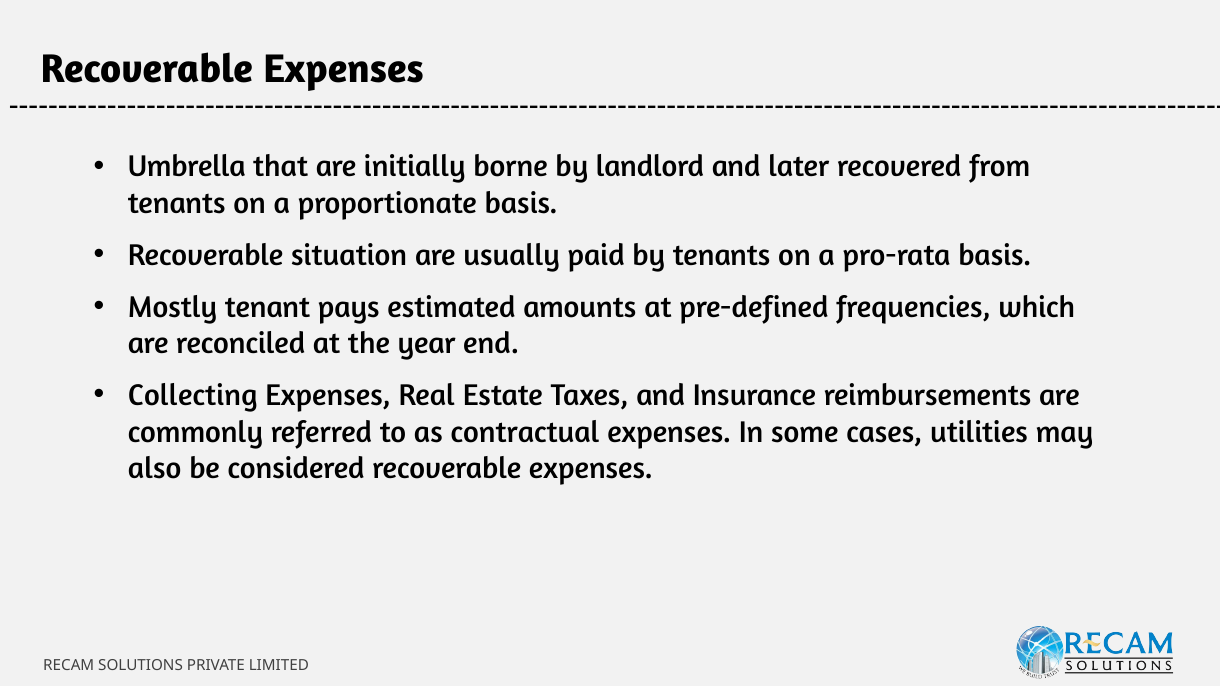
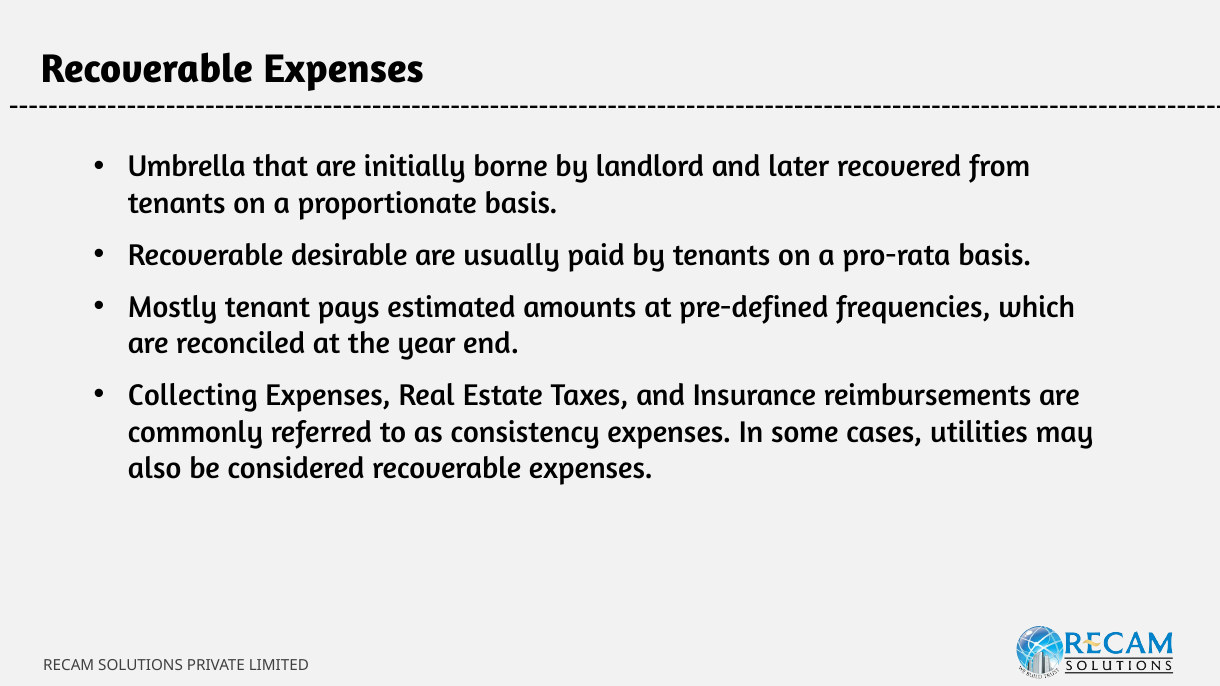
situation: situation -> desirable
contractual: contractual -> consistency
